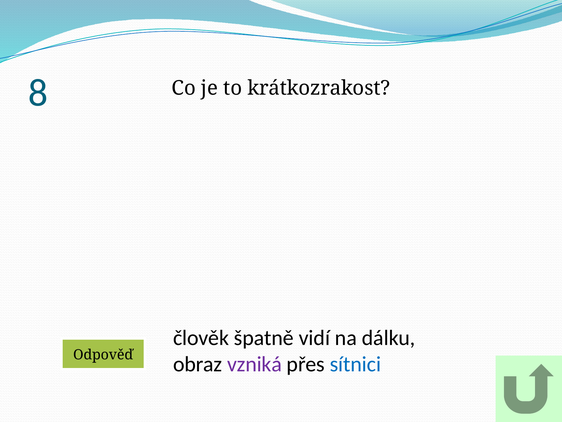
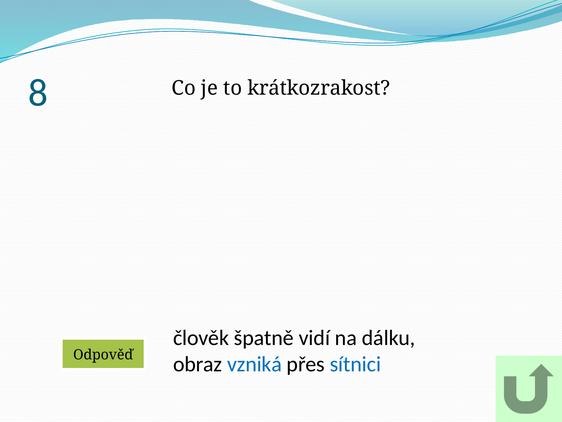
vzniká colour: purple -> blue
